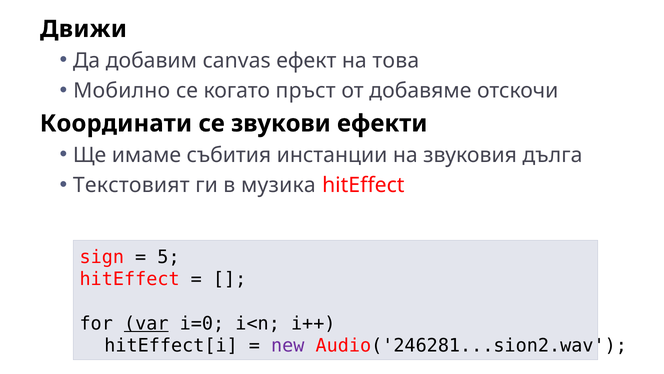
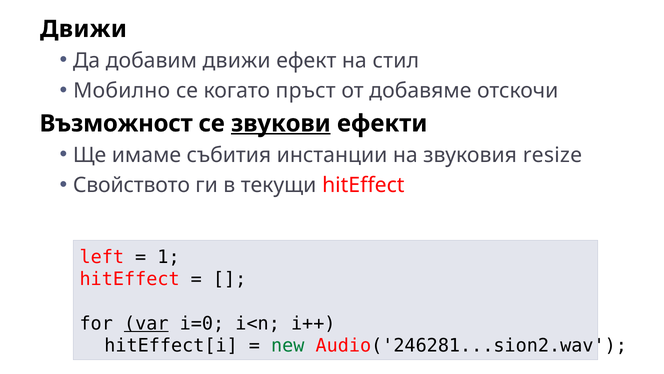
добавим canvas: canvas -> движи
това: това -> стил
Координати: Координати -> Възможност
звукови underline: none -> present
дълга: дълга -> resize
Текстовият: Текстовият -> Свойството
музика: музика -> текущи
sign: sign -> left
5: 5 -> 1
new colour: purple -> green
